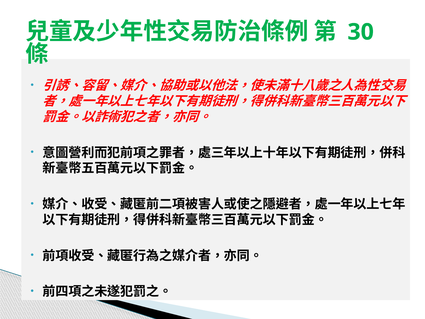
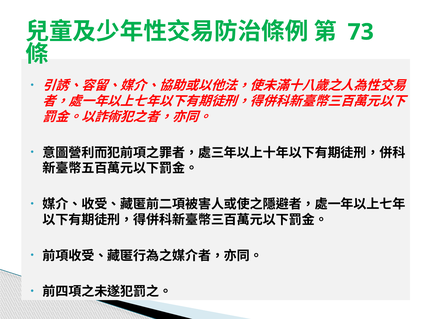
30: 30 -> 73
